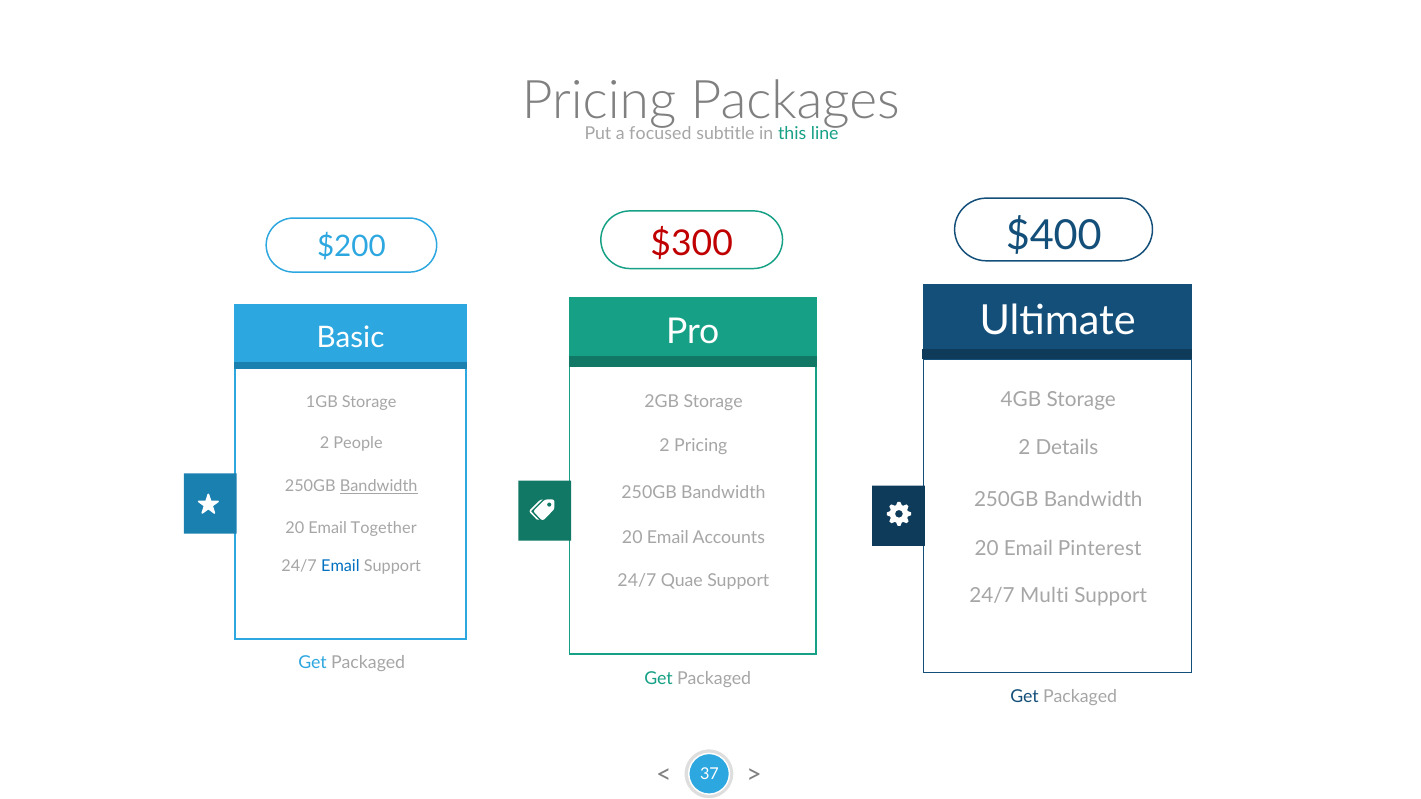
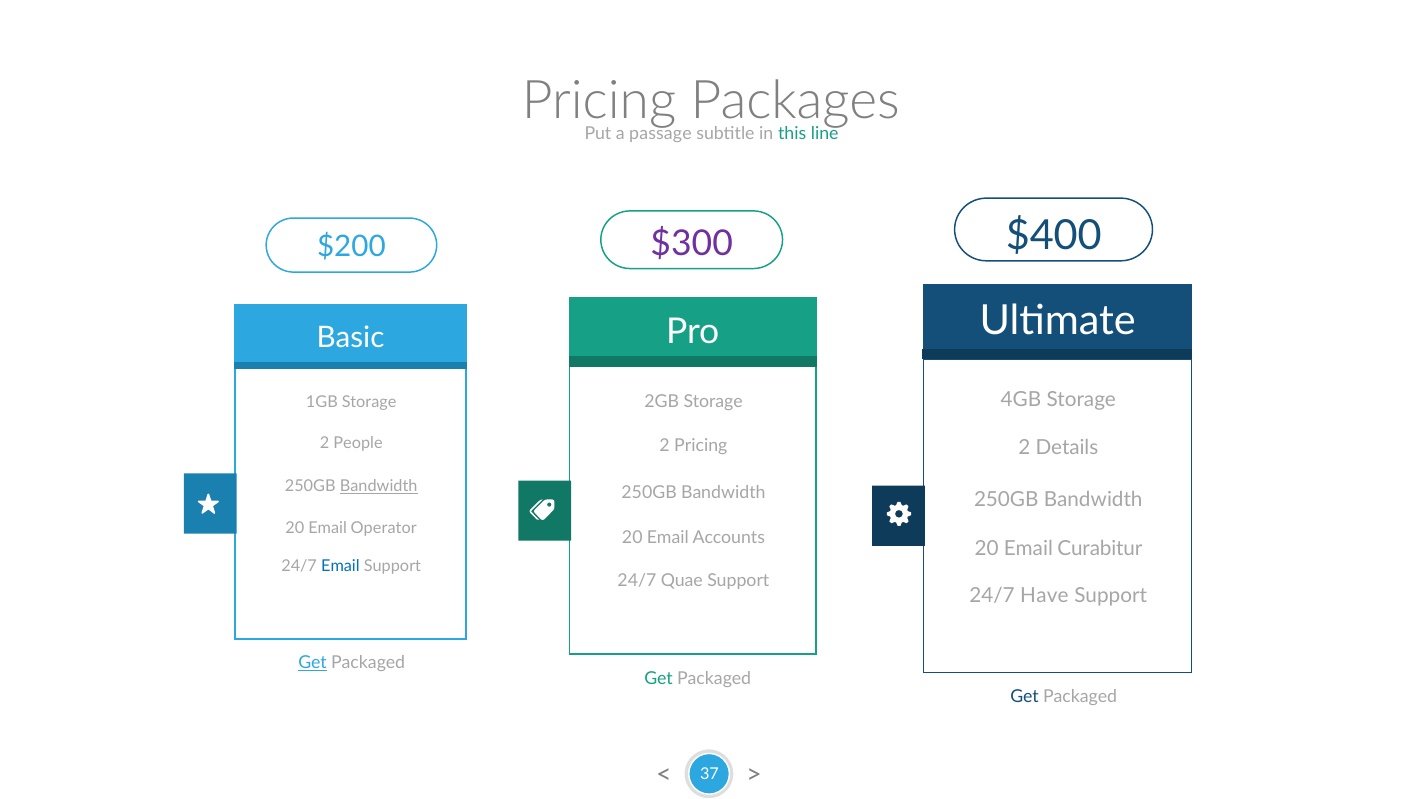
focused: focused -> passage
$300 colour: red -> purple
Together: Together -> Operator
Pinterest: Pinterest -> Curabitur
Multi: Multi -> Have
Get at (313, 663) underline: none -> present
